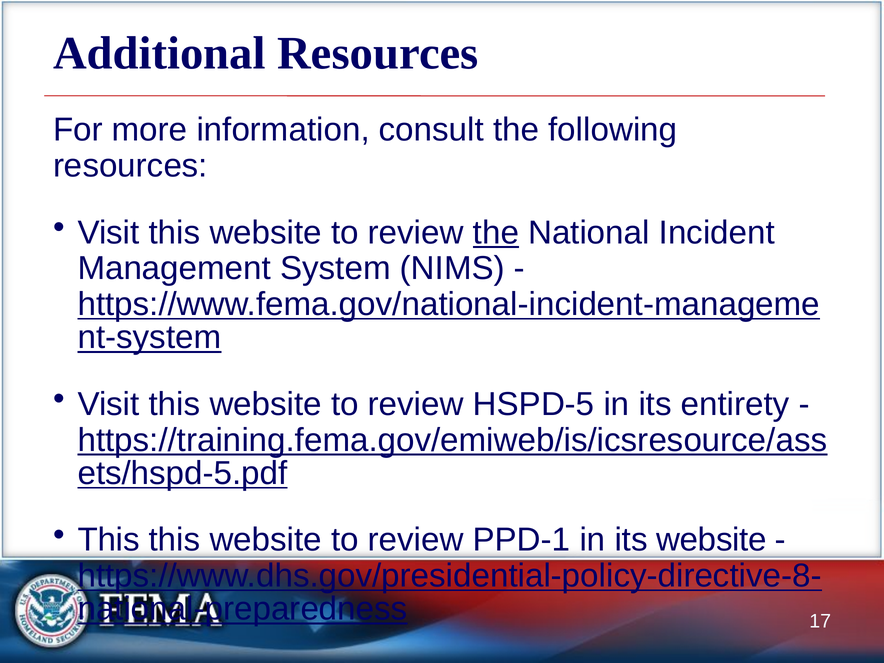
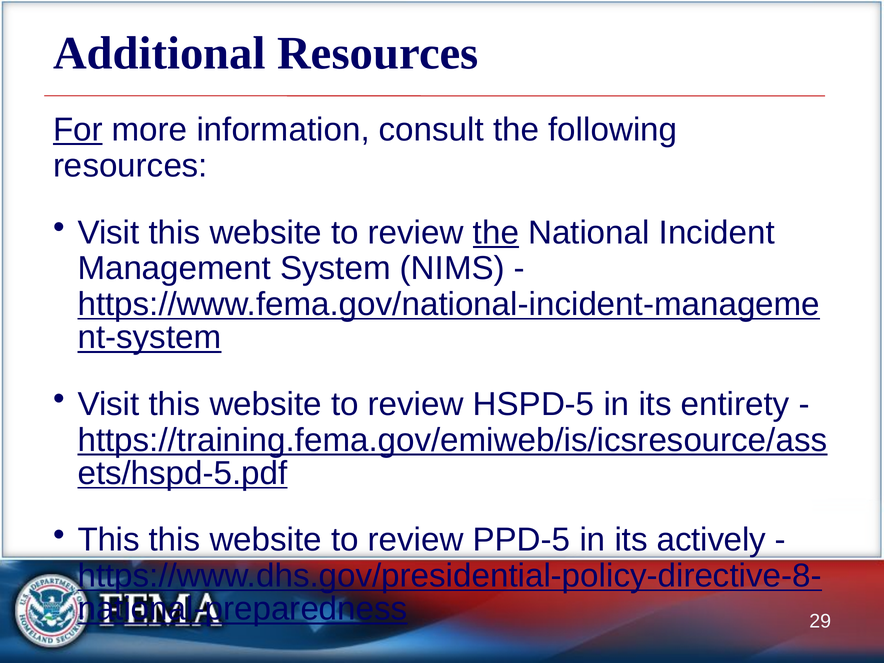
For underline: none -> present
PPD-1: PPD-1 -> PPD-5
its website: website -> actively
17: 17 -> 29
